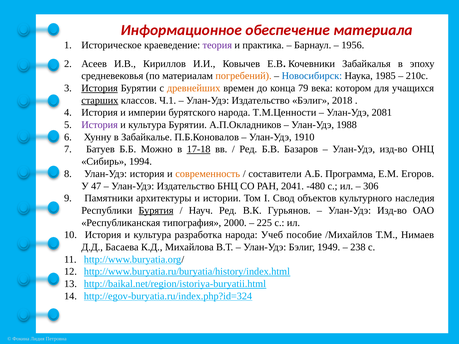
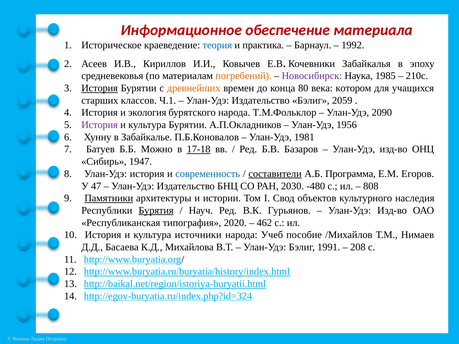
теория colour: purple -> blue
1956: 1956 -> 1992
Новосибирск colour: blue -> purple
79: 79 -> 80
старших underline: present -> none
2018: 2018 -> 2059
империи: империи -> экология
Т.М.Ценности: Т.М.Ценности -> Т.М.Фольклор
2081: 2081 -> 2090
1988: 1988 -> 1956
1910: 1910 -> 1981
1994: 1994 -> 1947
современность colour: orange -> blue
составители underline: none -> present
2041: 2041 -> 2030
306: 306 -> 808
Памятники underline: none -> present
2000: 2000 -> 2020
225: 225 -> 462
разработка: разработка -> источники
1949: 1949 -> 1991
238: 238 -> 208
